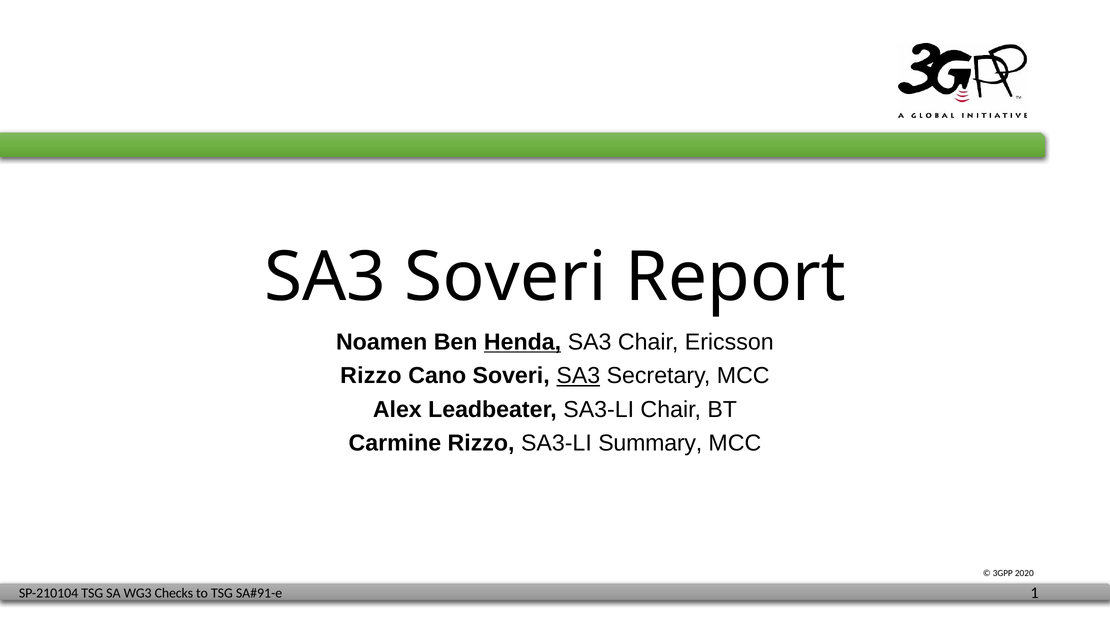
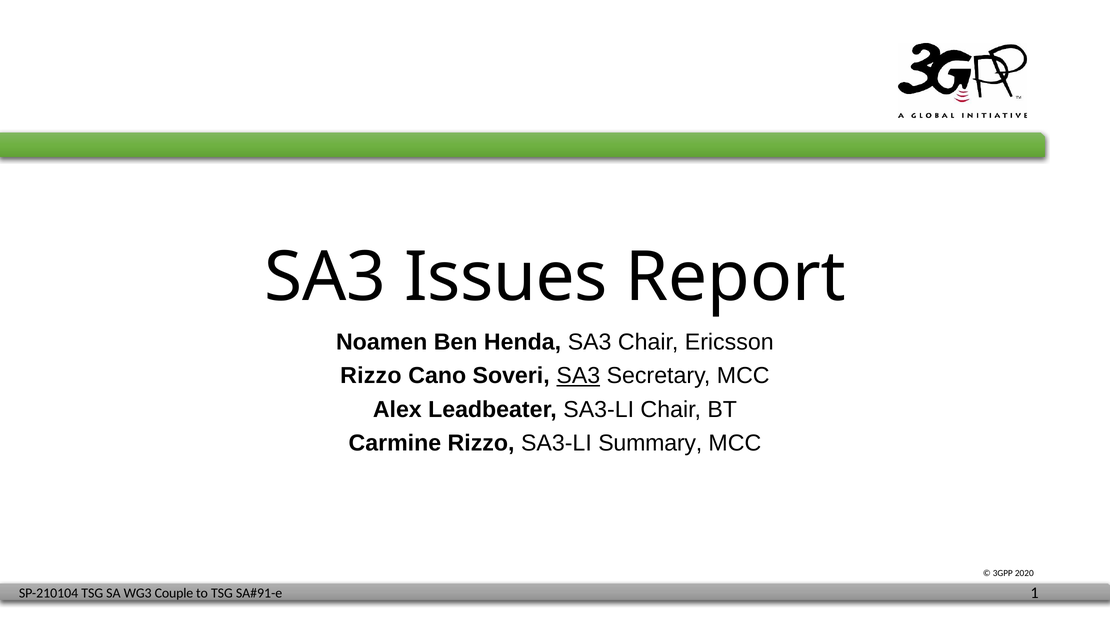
SA3 Soveri: Soveri -> Issues
Henda underline: present -> none
Checks: Checks -> Couple
